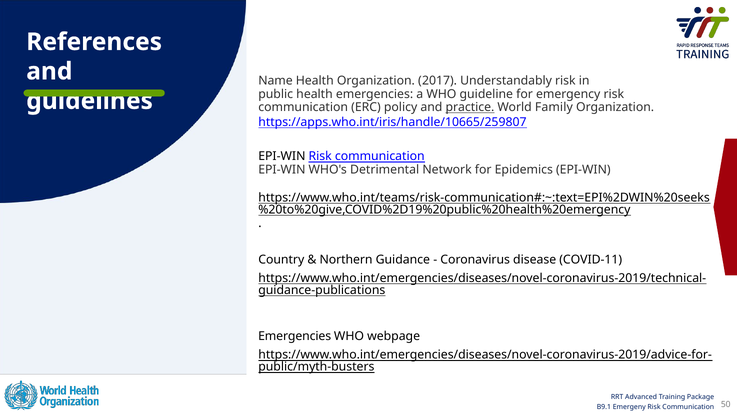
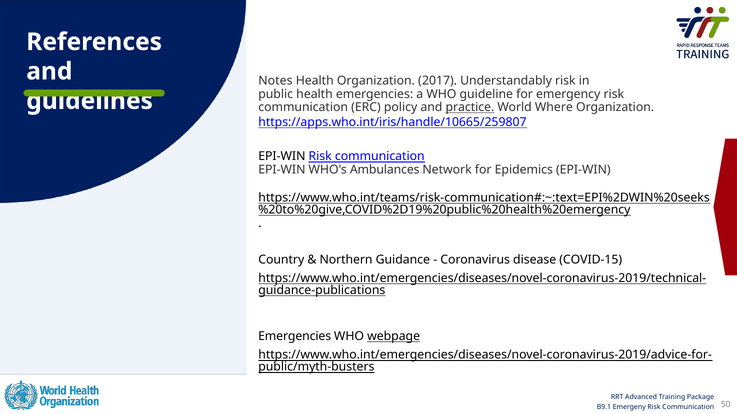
Name: Name -> Notes
Family: Family -> Where
Detrimental: Detrimental -> Ambulances
COVID-11: COVID-11 -> COVID-15
webpage underline: none -> present
